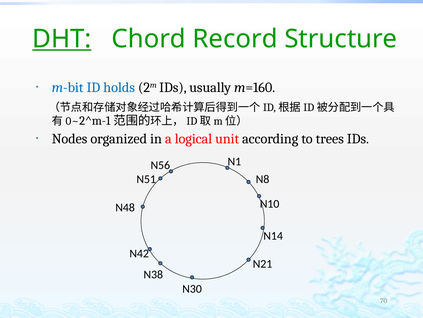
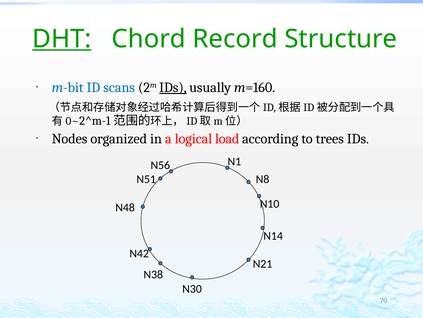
holds: holds -> scans
IDs at (173, 87) underline: none -> present
unit: unit -> load
